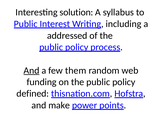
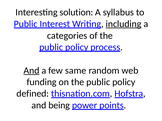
including underline: none -> present
addressed: addressed -> categories
them: them -> same
make: make -> being
